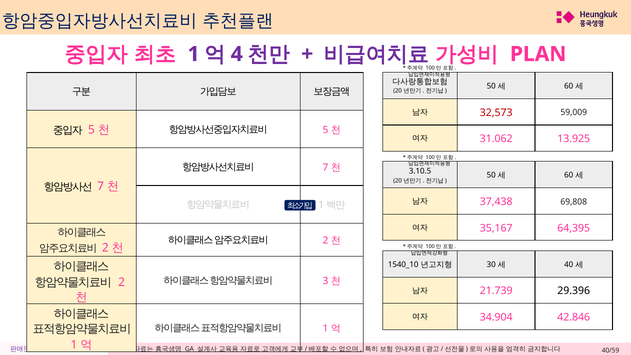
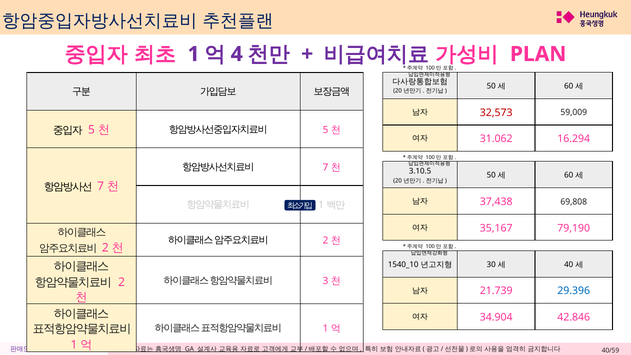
13.925: 13.925 -> 16.294
64,395: 64,395 -> 79,190
29.396 colour: black -> blue
